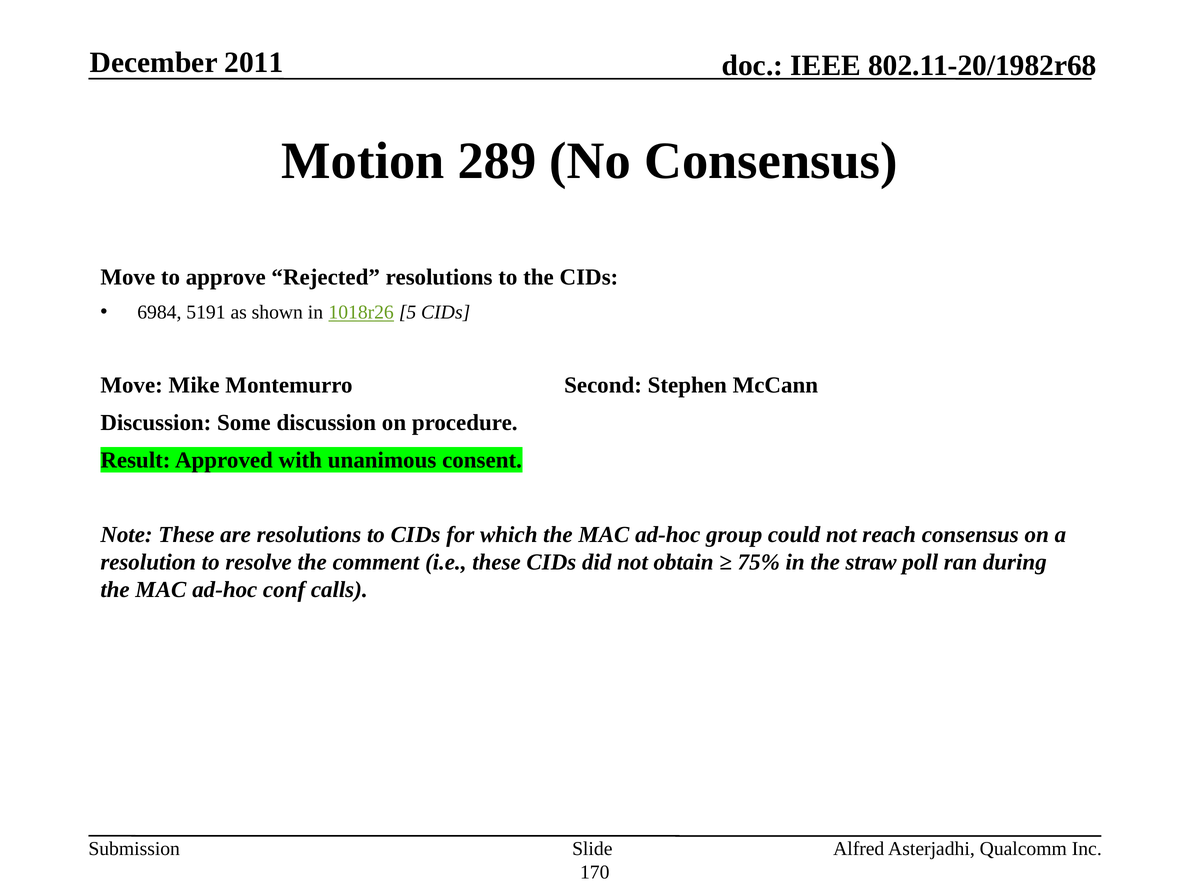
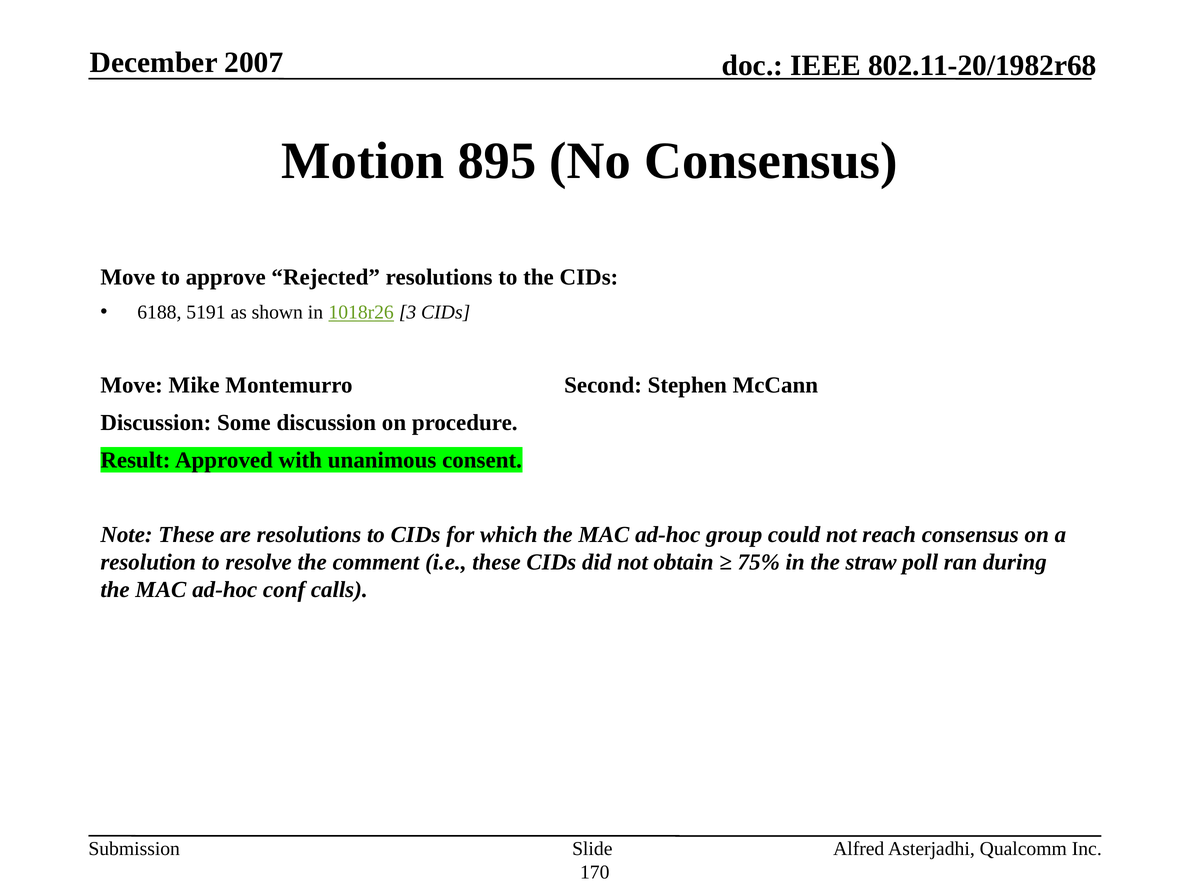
2011: 2011 -> 2007
289: 289 -> 895
6984: 6984 -> 6188
5: 5 -> 3
